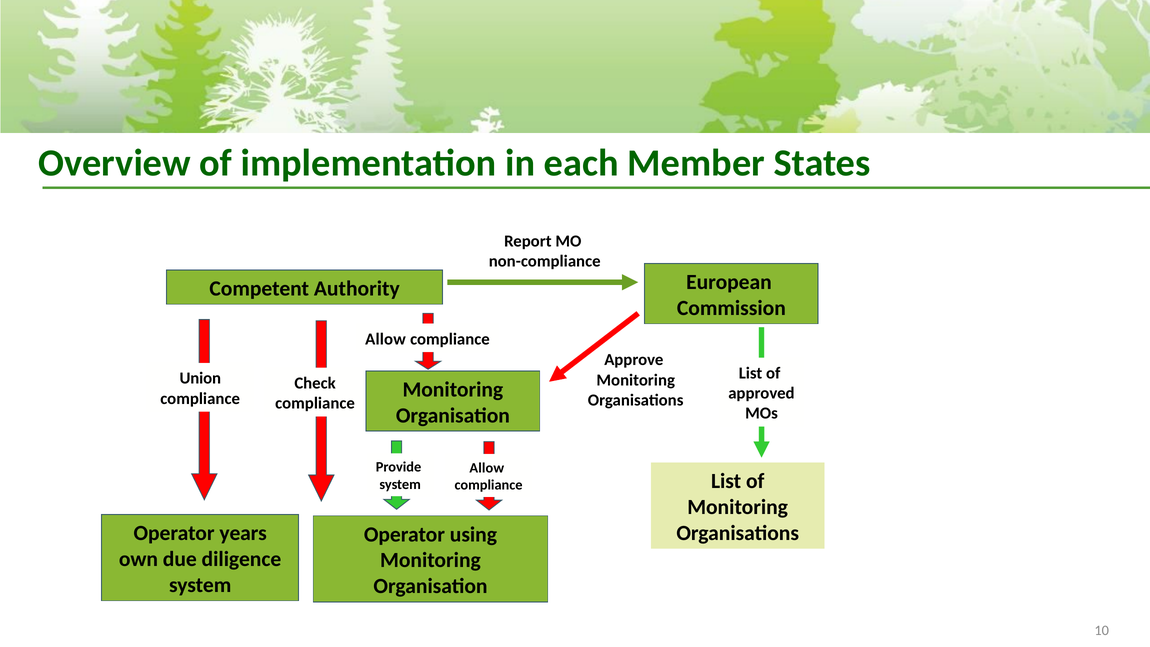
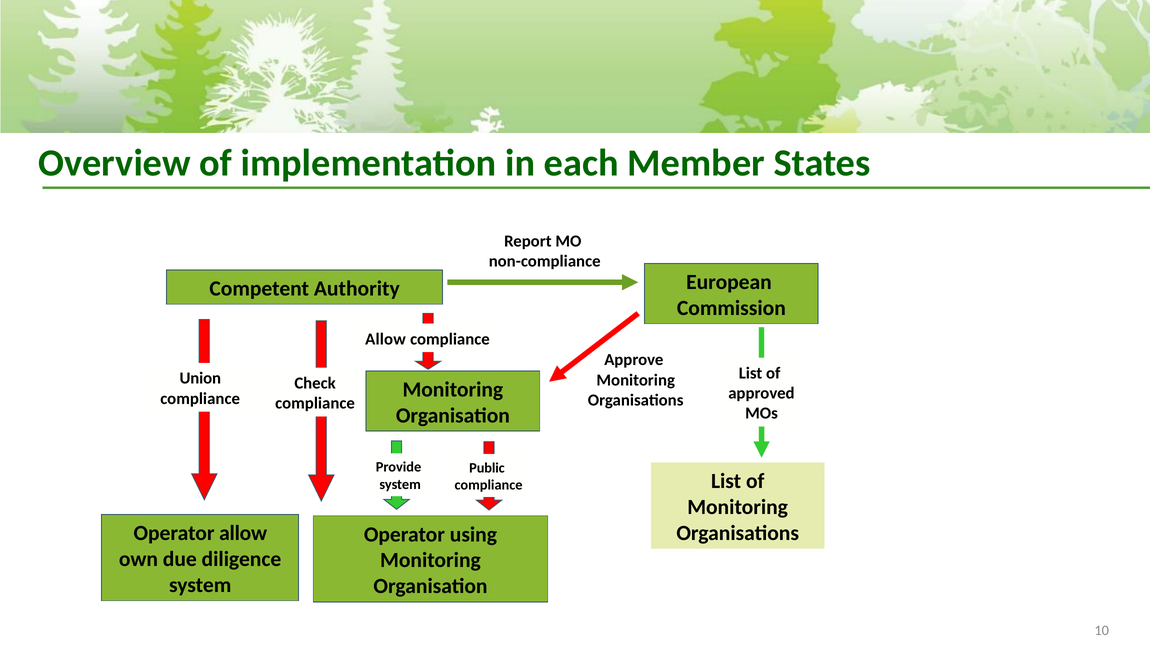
Allow at (487, 468): Allow -> Public
Operator years: years -> allow
